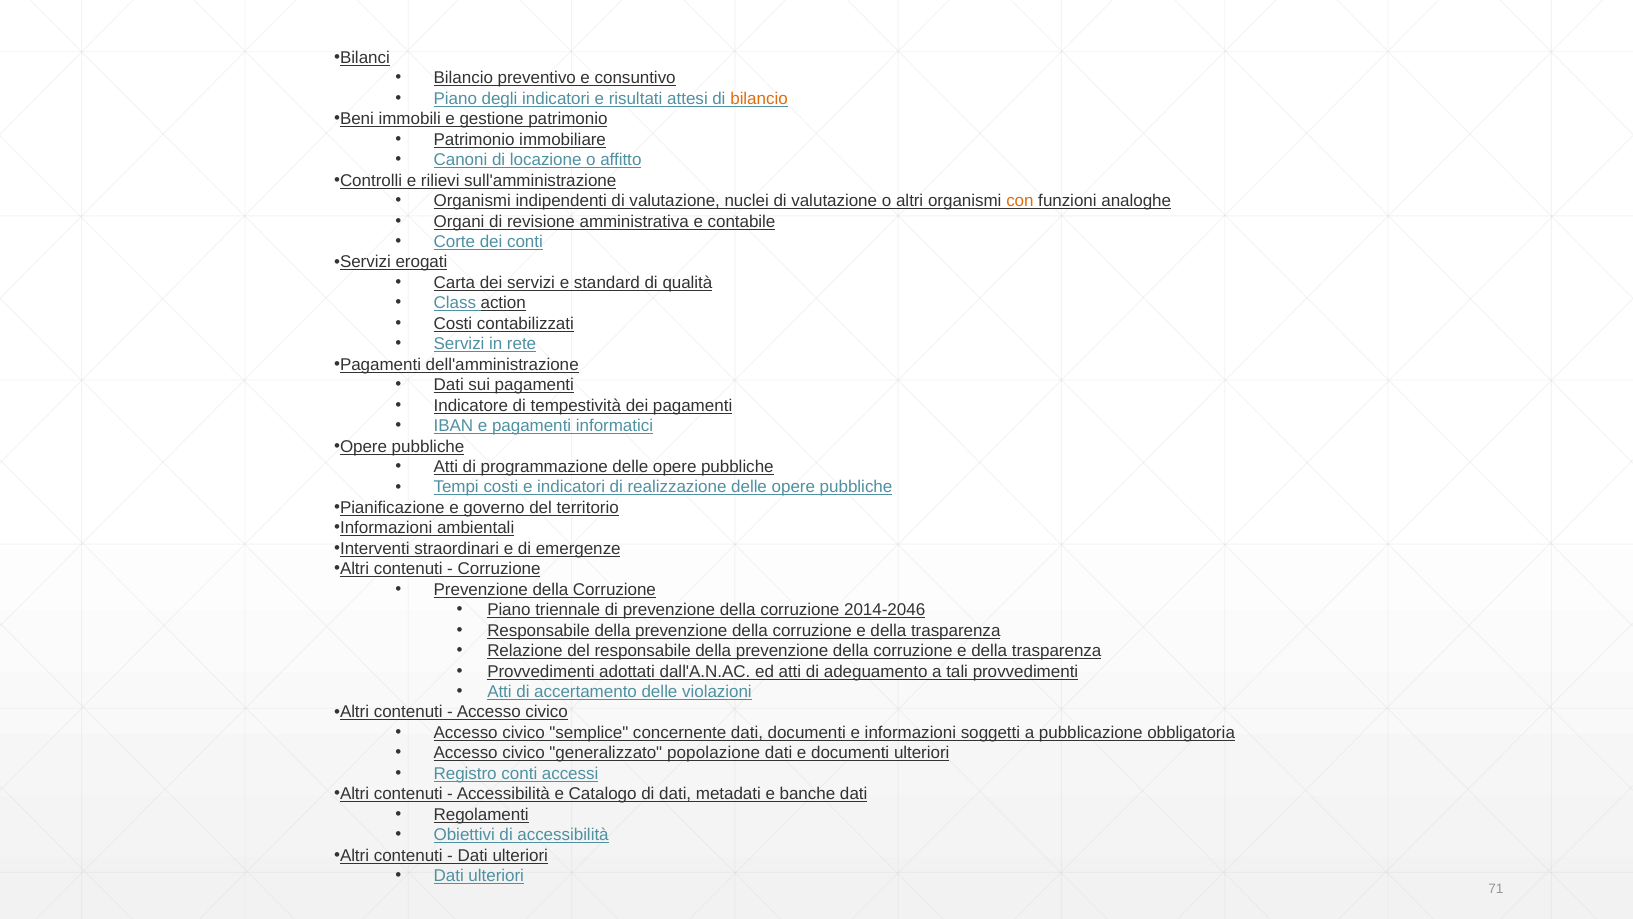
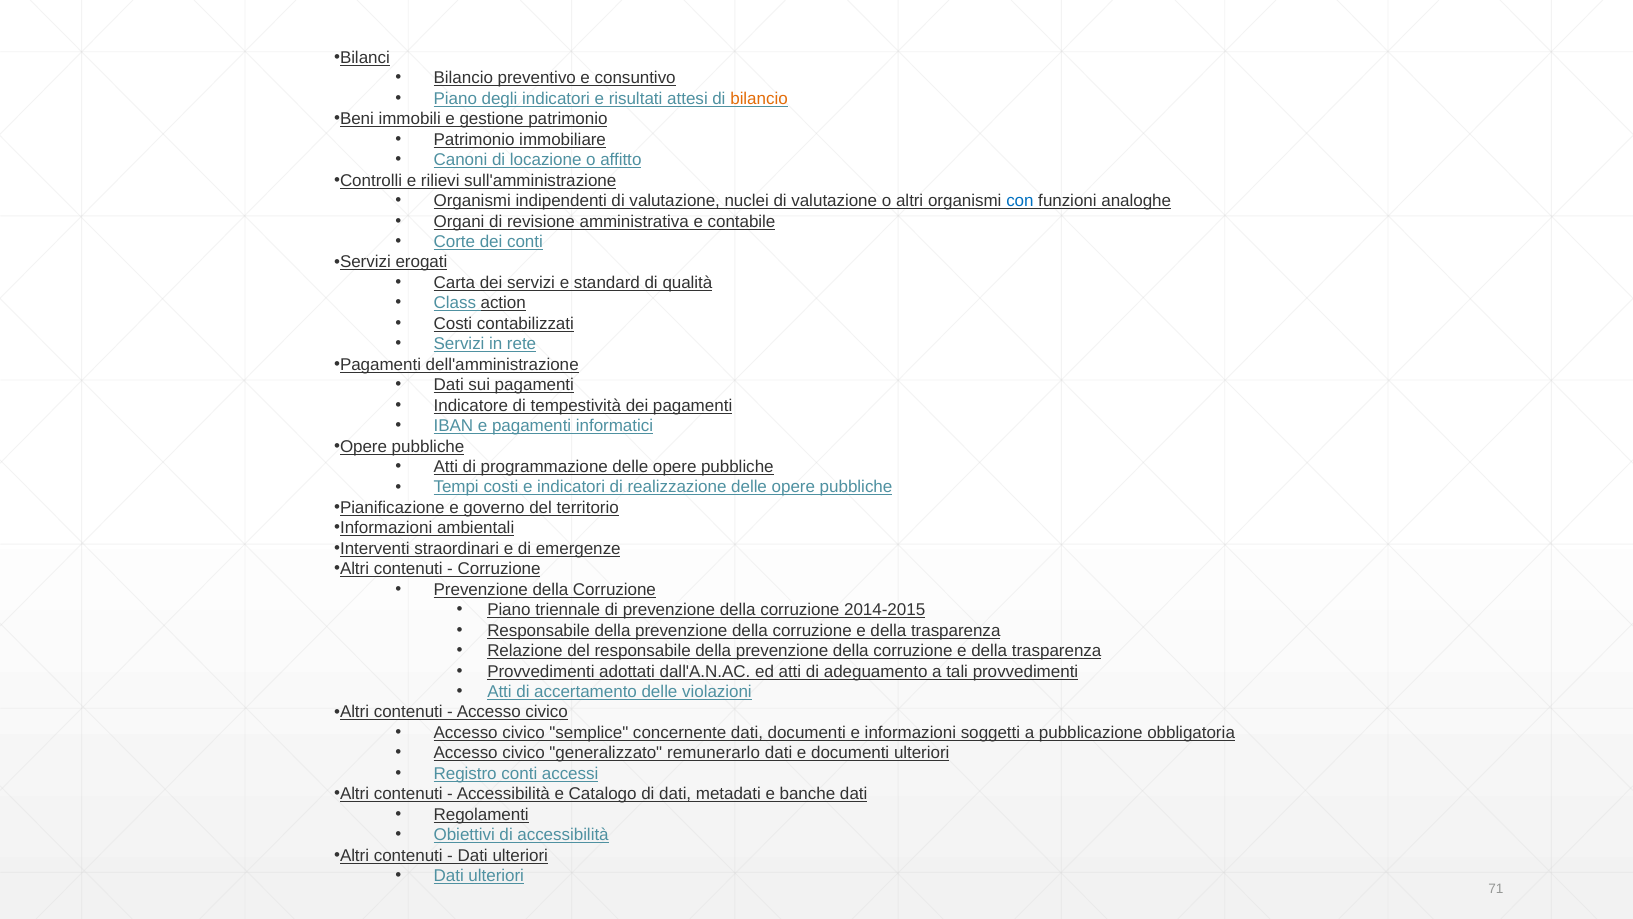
con colour: orange -> blue
2014-2046: 2014-2046 -> 2014-2015
popolazione: popolazione -> remunerarlo
